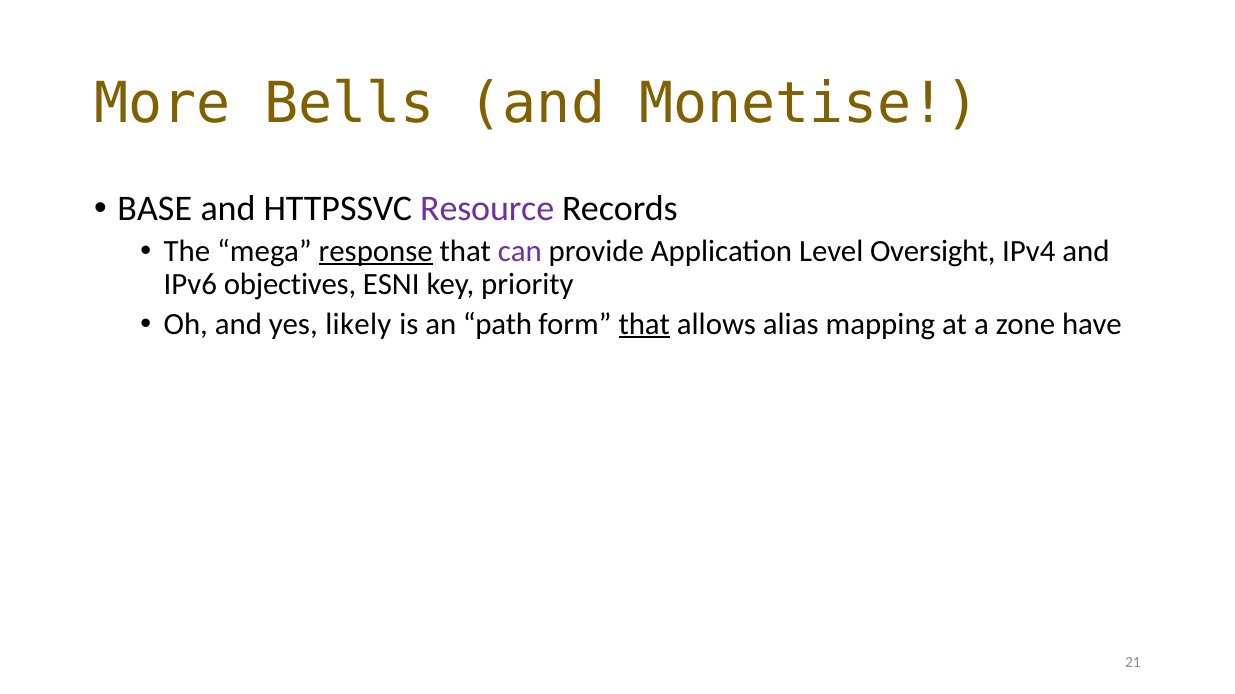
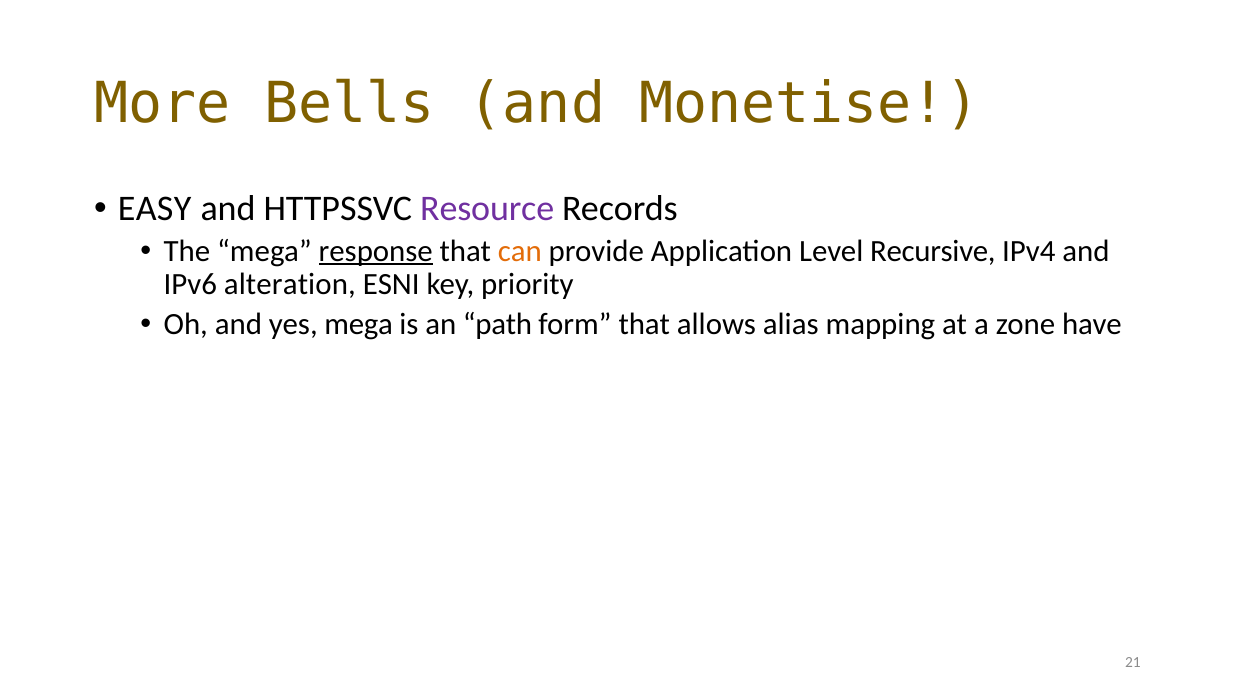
BASE: BASE -> EASY
can colour: purple -> orange
Oversight: Oversight -> Recursive
objectives: objectives -> alteration
yes likely: likely -> mega
that at (644, 324) underline: present -> none
